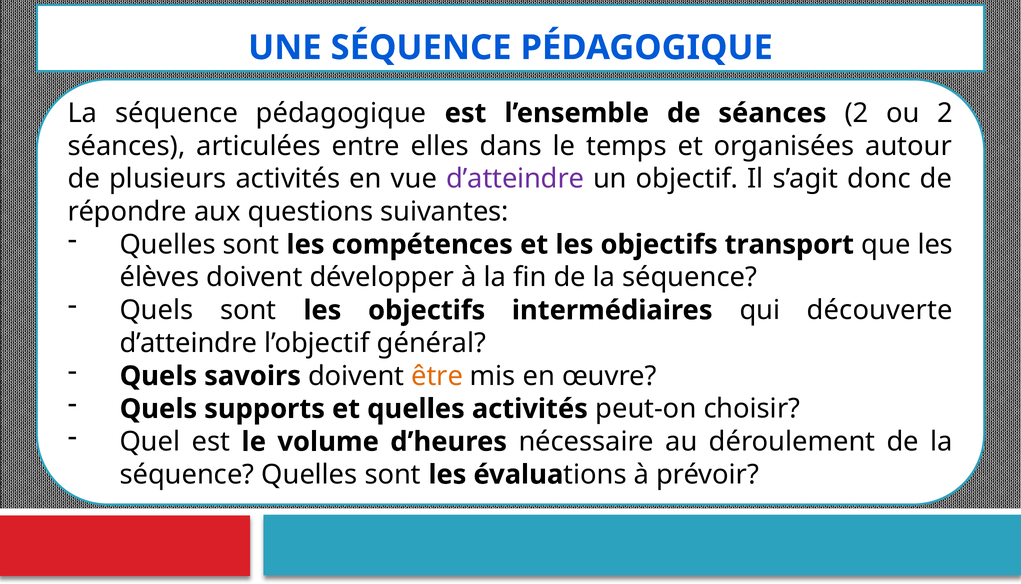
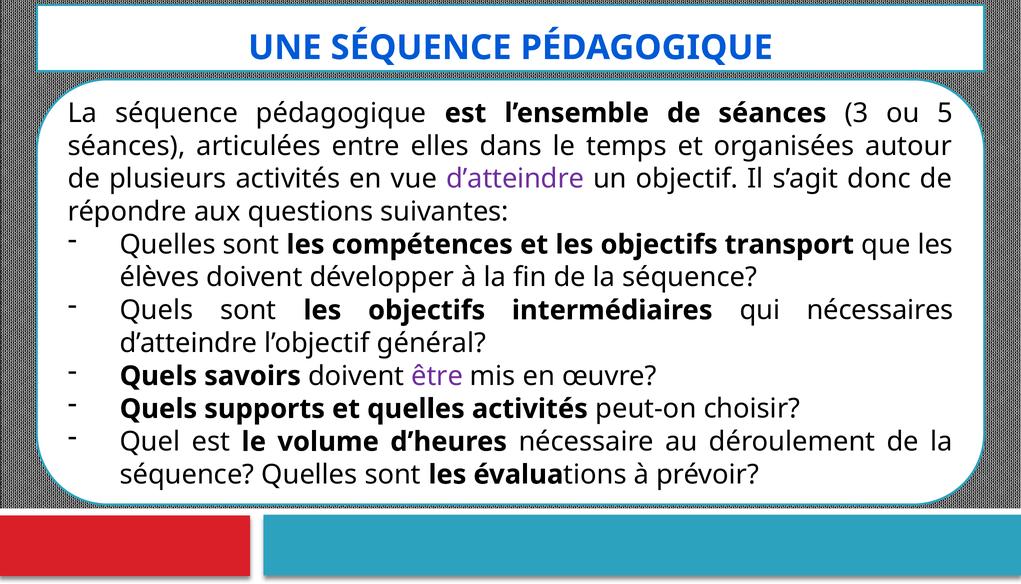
séances 2: 2 -> 3
ou 2: 2 -> 5
découverte: découverte -> nécessaires
être colour: orange -> purple
